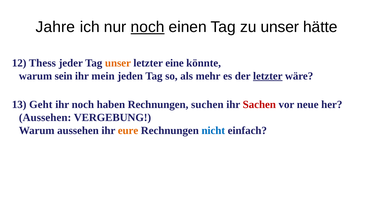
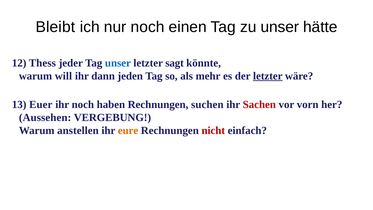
Jahre: Jahre -> Bleibt
noch at (148, 27) underline: present -> none
unser at (118, 63) colour: orange -> blue
eine: eine -> sagt
sein: sein -> will
mein: mein -> dann
Geht: Geht -> Euer
neue: neue -> vorn
Warum aussehen: aussehen -> anstellen
nicht colour: blue -> red
